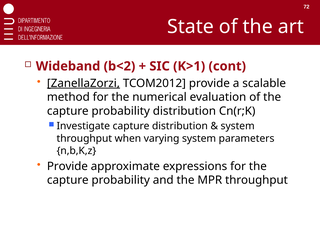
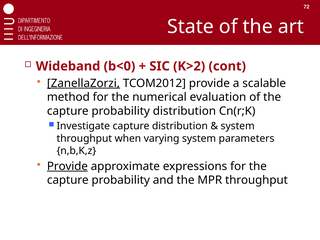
b<2: b<2 -> b<0
K>1: K>1 -> K>2
Provide at (67, 166) underline: none -> present
